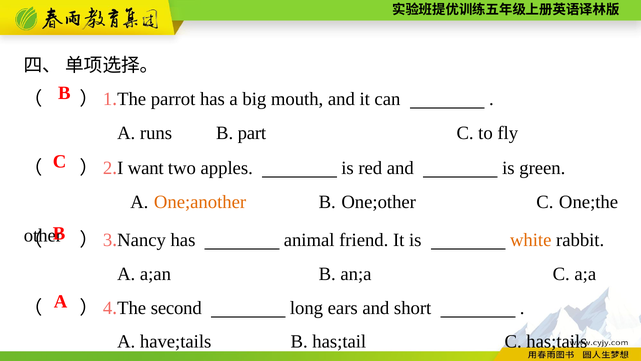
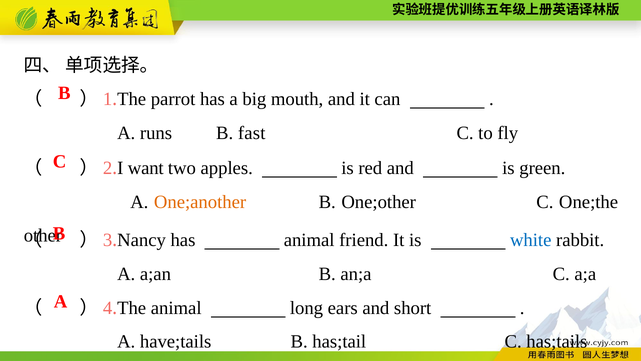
part: part -> fast
white colour: orange -> blue
second at (176, 308): second -> animal
